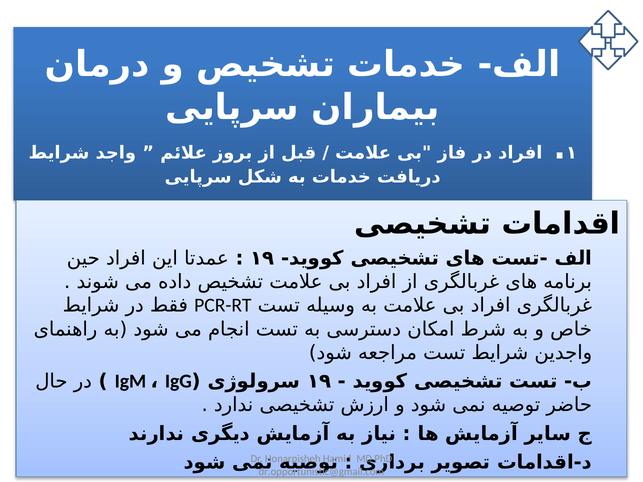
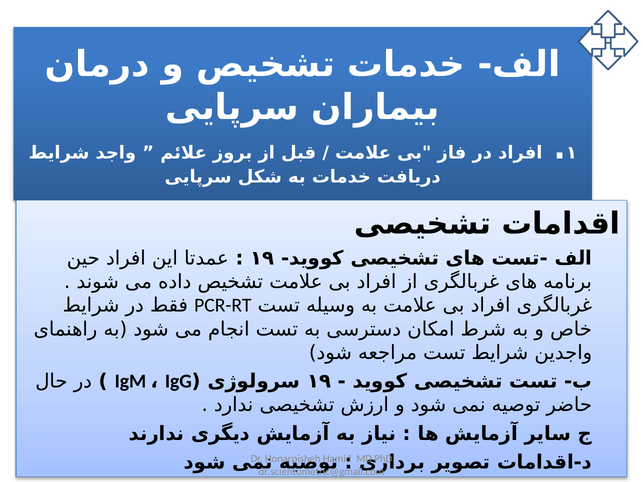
dr.opportunistic@gmail.com: dr.opportunistic@gmail.com -> dr.scientometric@gmail.com
